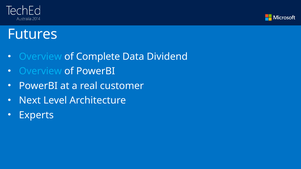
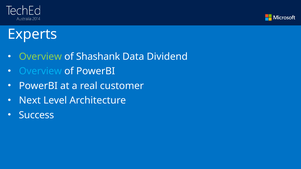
Futures: Futures -> Experts
Overview at (40, 57) colour: light blue -> light green
Complete: Complete -> Shashank
Experts: Experts -> Success
